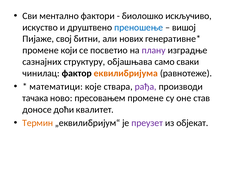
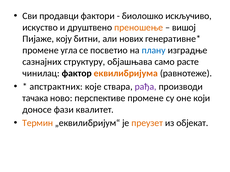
ментално: ментално -> продавци
преношење colour: blue -> orange
свој: свој -> коју
који: који -> угла
плану colour: purple -> blue
сваки: сваки -> расте
математици: математици -> апстрактних
пресовањем: пресовањем -> перспективе
став: став -> који
доћи: доћи -> фази
преузет colour: purple -> orange
